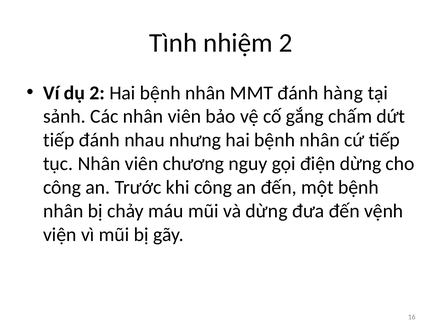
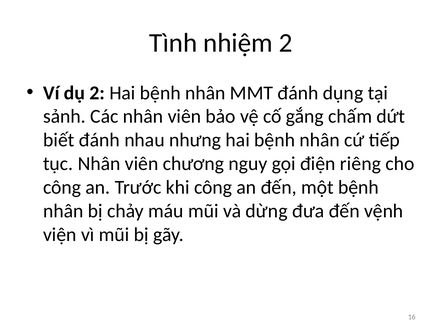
hàng: hàng -> dụng
tiếp at (59, 140): tiếp -> biết
điện dừng: dừng -> riêng
